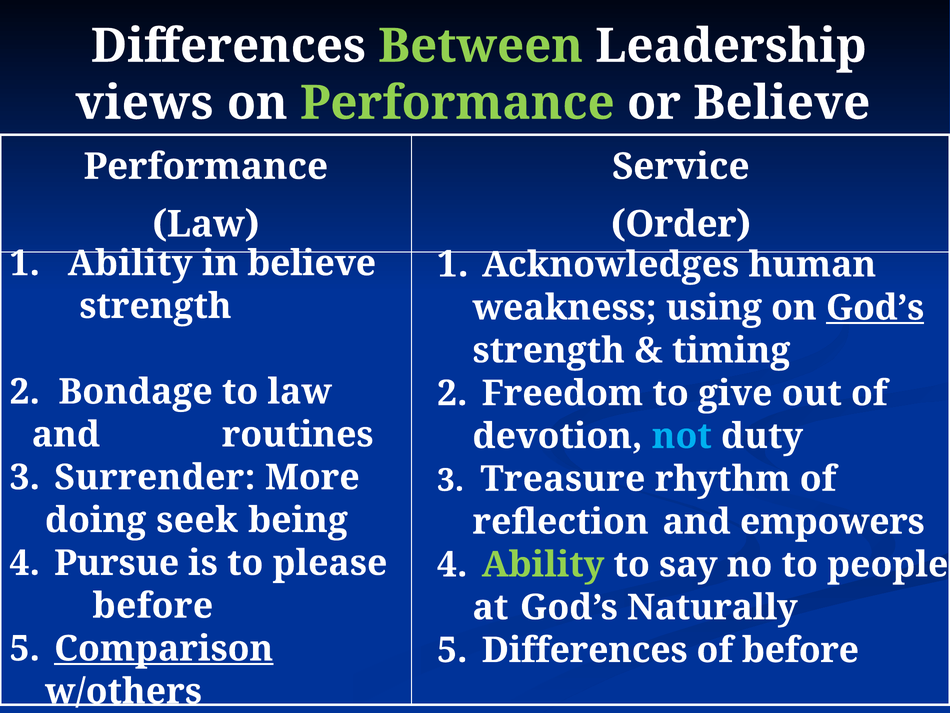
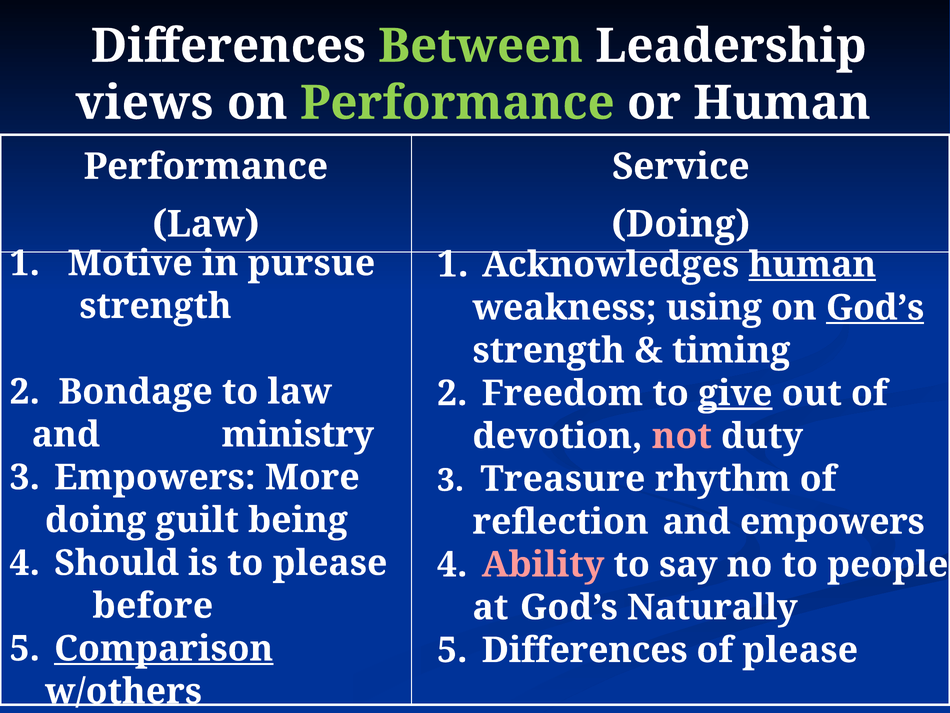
or Believe: Believe -> Human
Order at (681, 224): Order -> Doing
Ability at (130, 263): Ability -> Motive
in believe: believe -> pursue
human at (812, 265) underline: none -> present
give underline: none -> present
routines: routines -> ministry
not colour: light blue -> pink
3 Surrender: Surrender -> Empowers
seek: seek -> guilt
Pursue: Pursue -> Should
Ability at (543, 564) colour: light green -> pink
of before: before -> please
